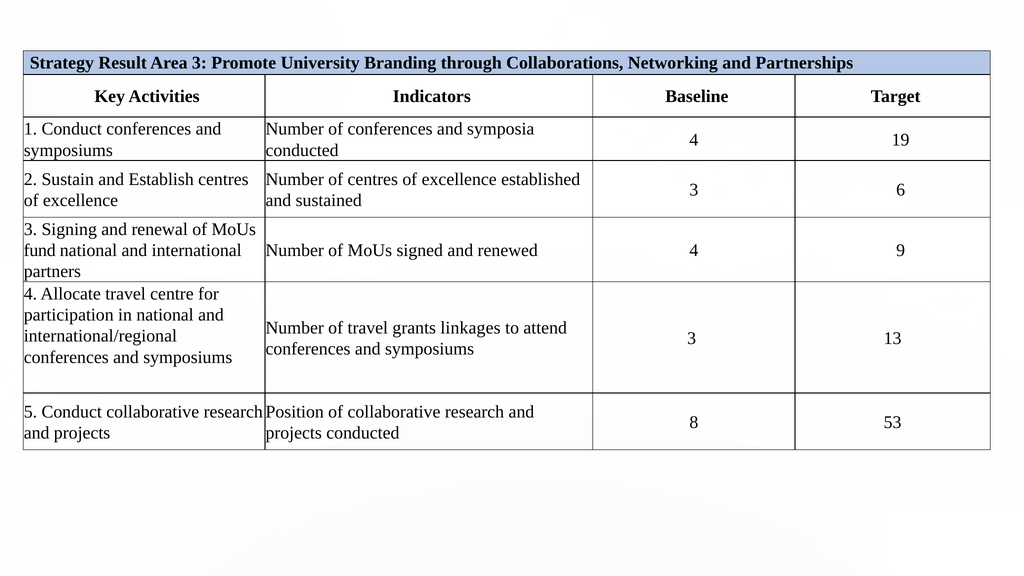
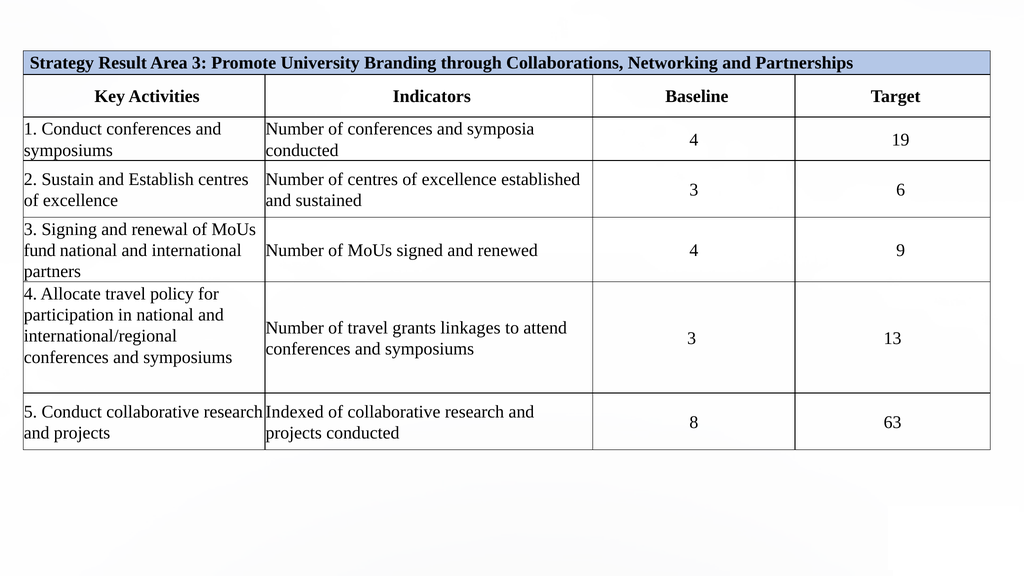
centre: centre -> policy
Position: Position -> Indexed
53: 53 -> 63
